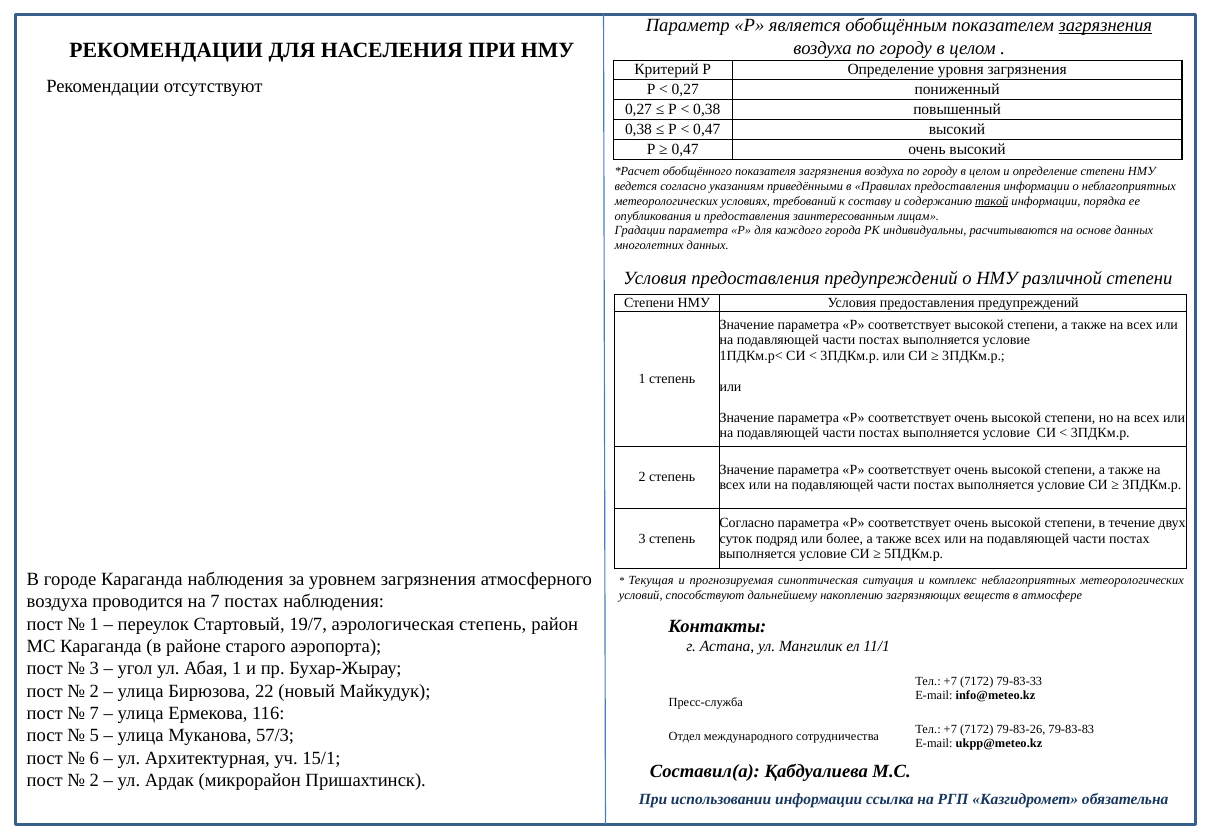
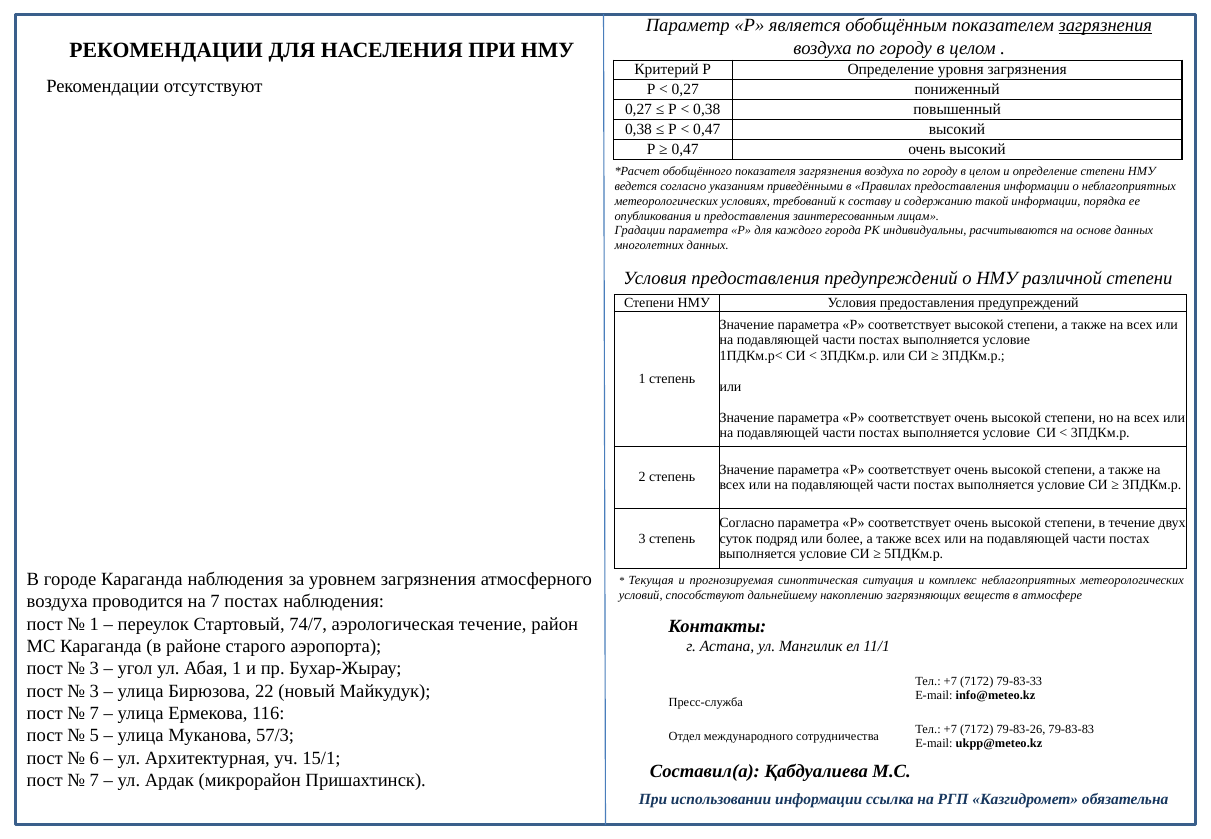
такой underline: present -> none
19/7: 19/7 -> 74/7
аэрологическая степень: степень -> течение
2 at (94, 691): 2 -> 3
2 at (94, 780): 2 -> 7
